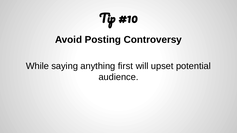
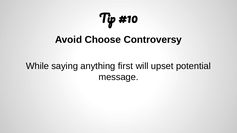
Posting: Posting -> Choose
audience: audience -> message
